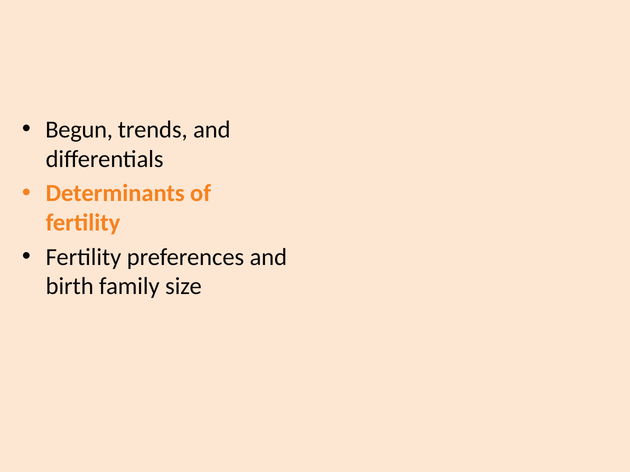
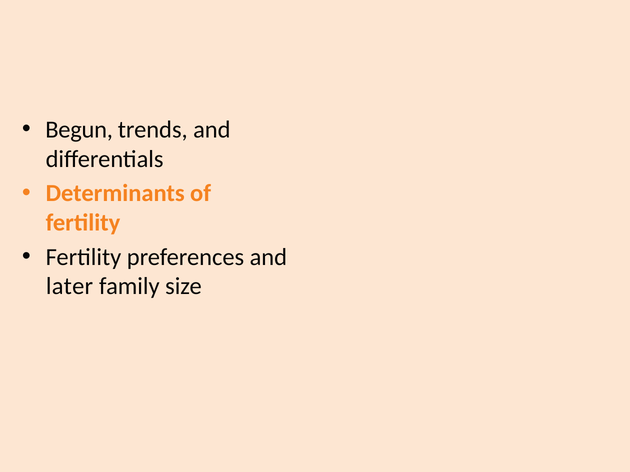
birth: birth -> later
